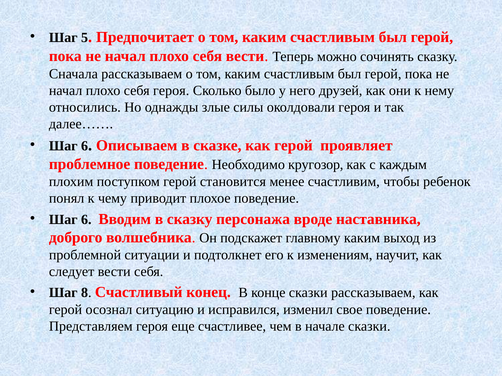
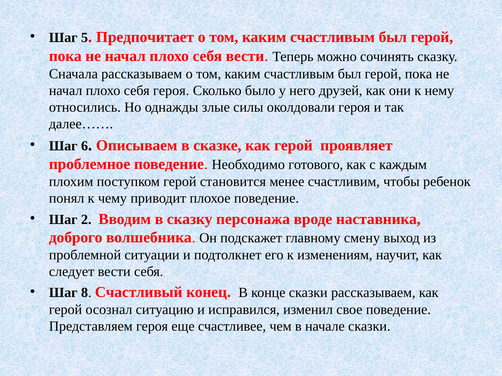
кругозор: кругозор -> готового
6 at (86, 220): 6 -> 2
главному каким: каким -> смену
